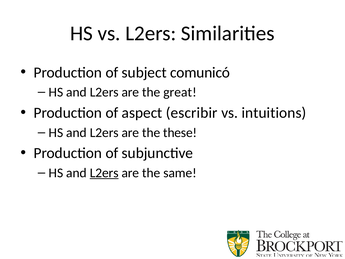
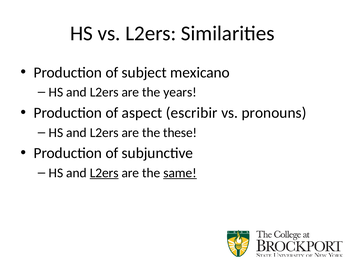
comunicó: comunicó -> mexicano
great: great -> years
intuitions: intuitions -> pronouns
same underline: none -> present
